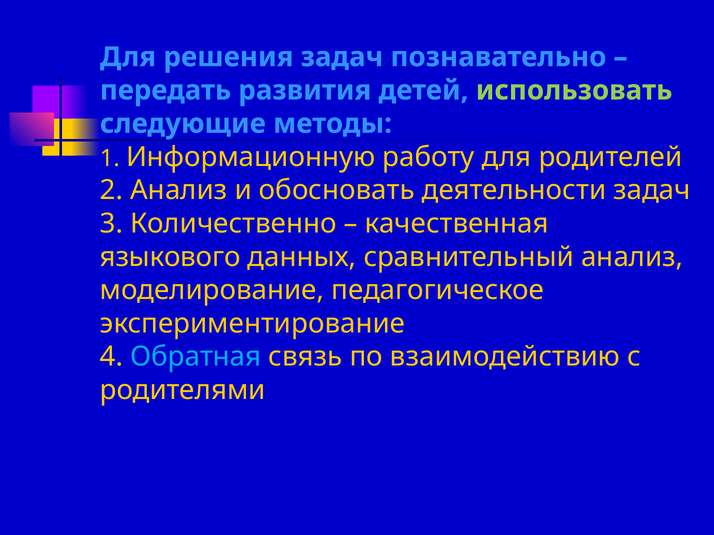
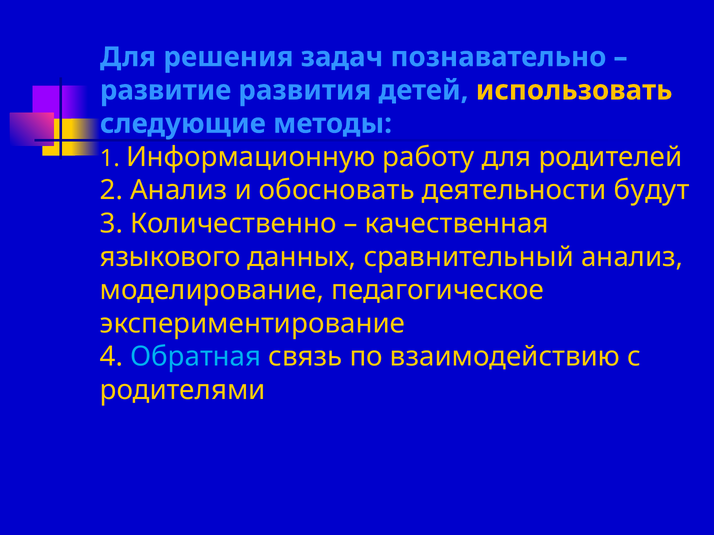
передать: передать -> развитие
использовать colour: light green -> yellow
деятельности задач: задач -> будут
